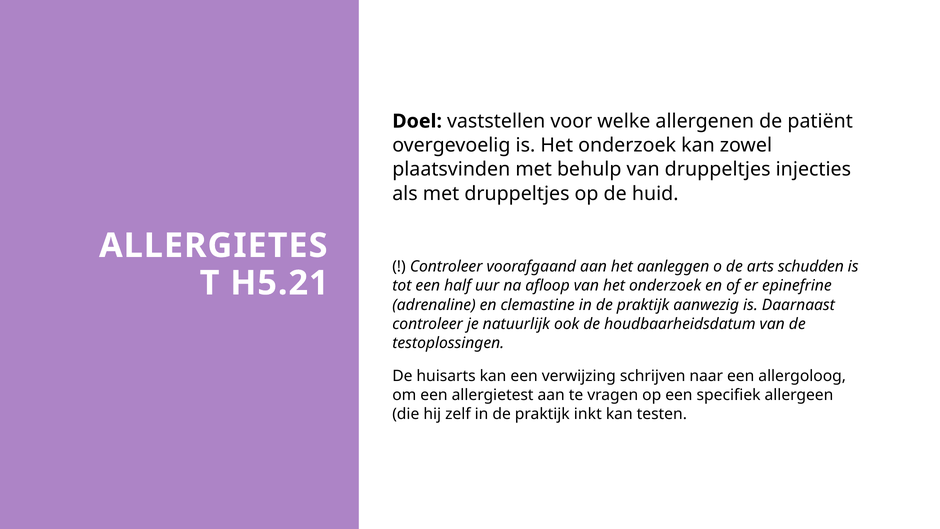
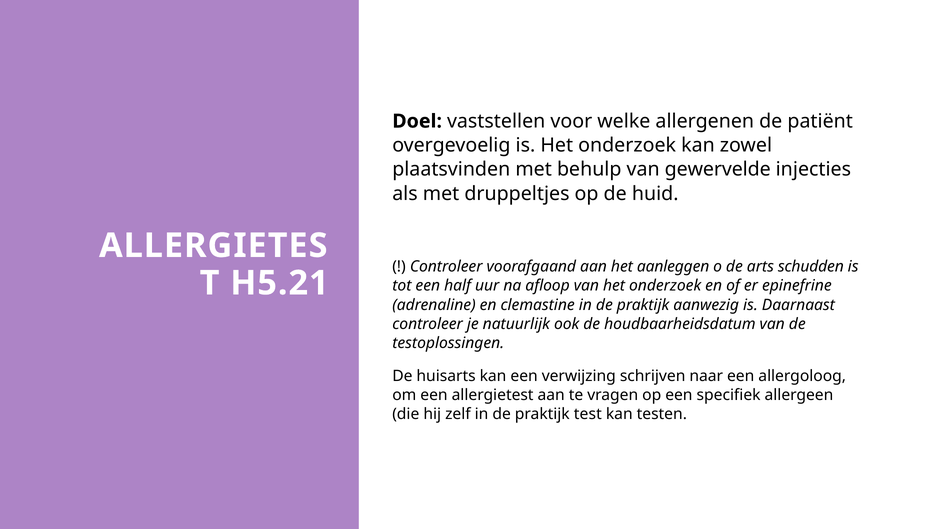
van druppeltjes: druppeltjes -> gewervelde
inkt: inkt -> test
